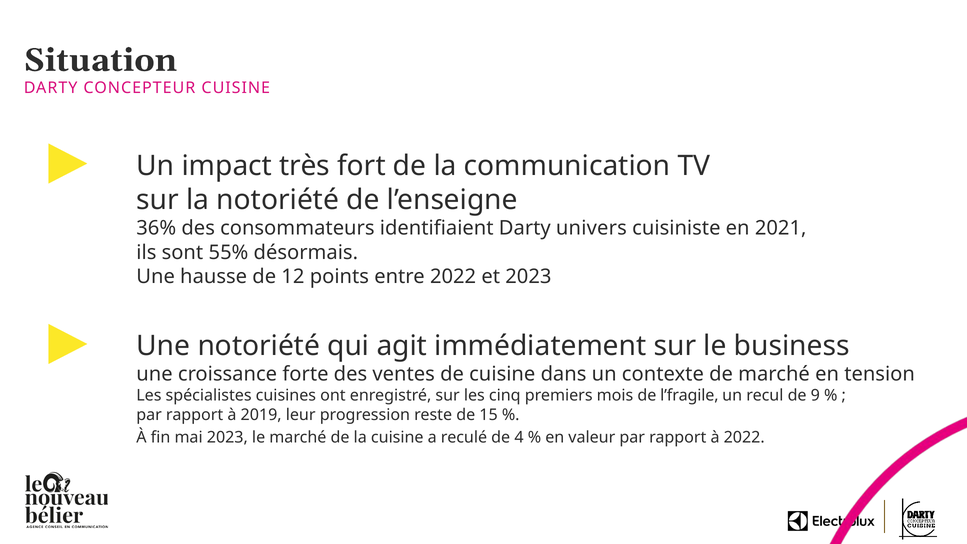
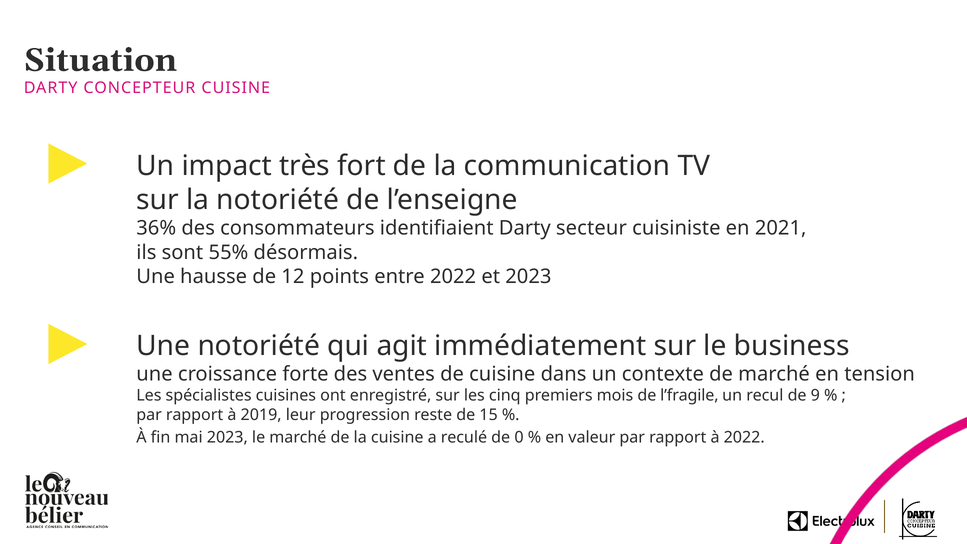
univers: univers -> secteur
4: 4 -> 0
